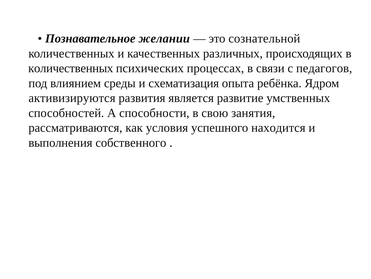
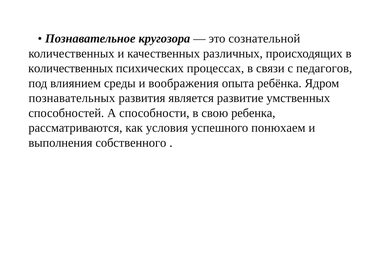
желании: желании -> кругозора
схематизация: схематизация -> воображения
активизируются: активизируются -> познавательных
занятия: занятия -> ребенка
находится: находится -> понюхаем
